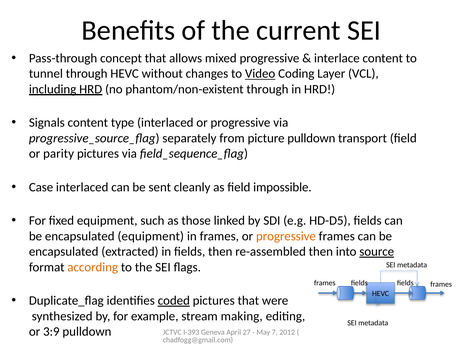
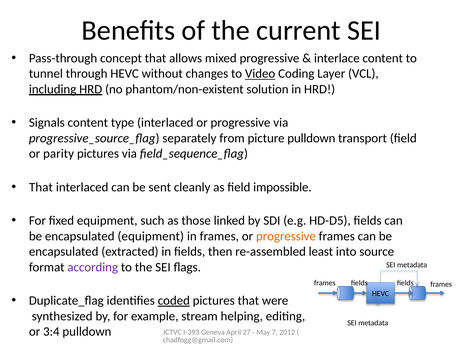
phantom/non-existent through: through -> solution
Case at (41, 187): Case -> That
re-assembled then: then -> least
source underline: present -> none
according colour: orange -> purple
making: making -> helping
3:9: 3:9 -> 3:4
